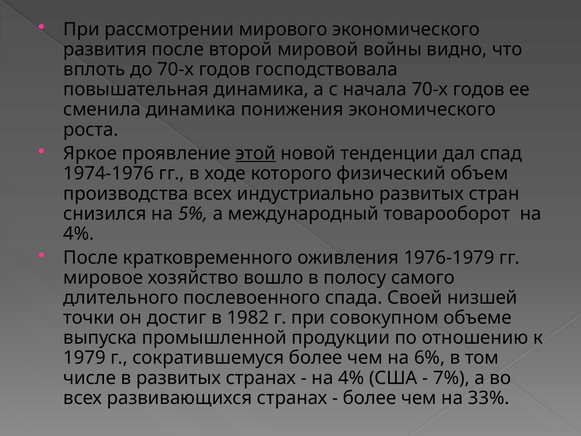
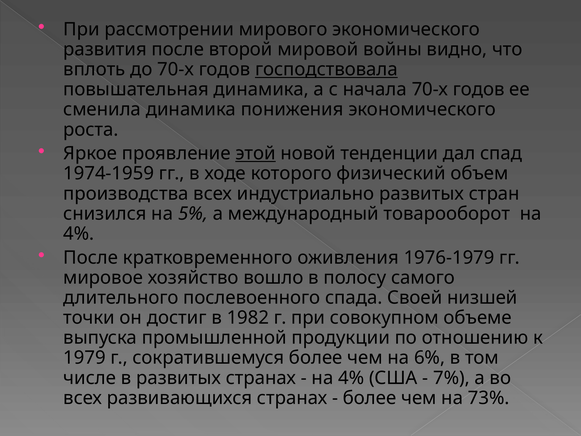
господствовала underline: none -> present
1974-1976: 1974-1976 -> 1974-1959
33%: 33% -> 73%
